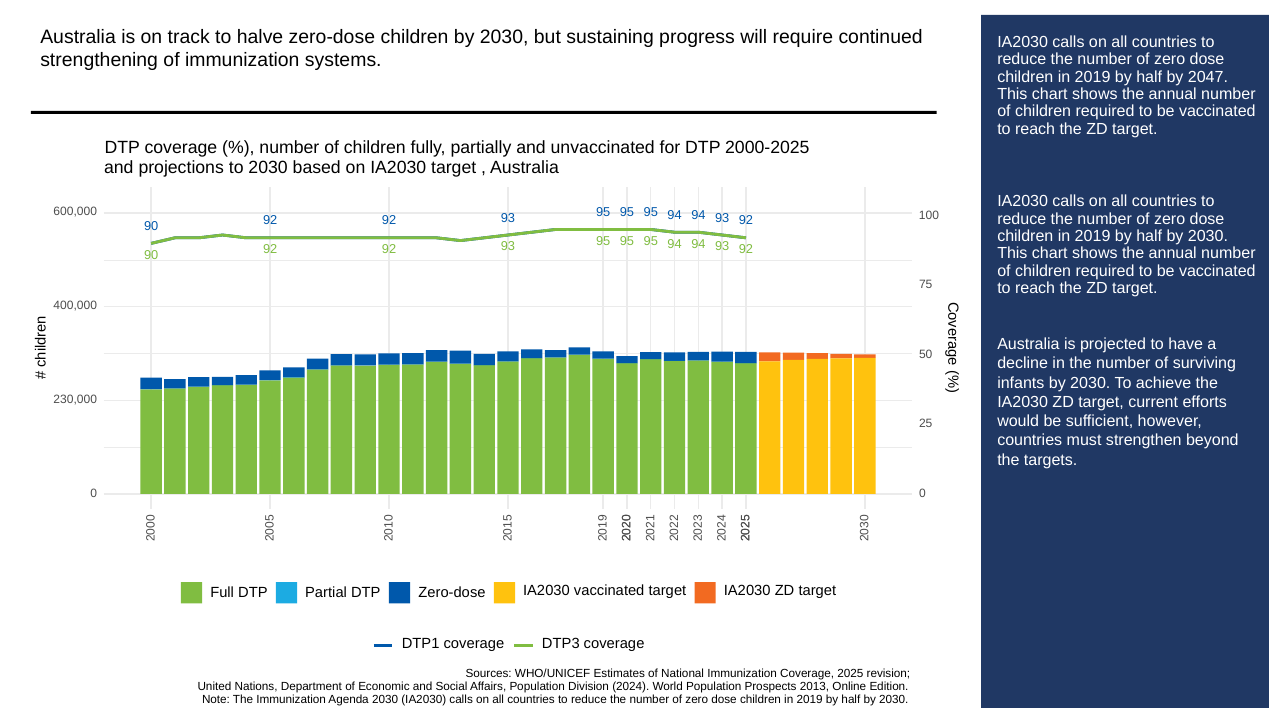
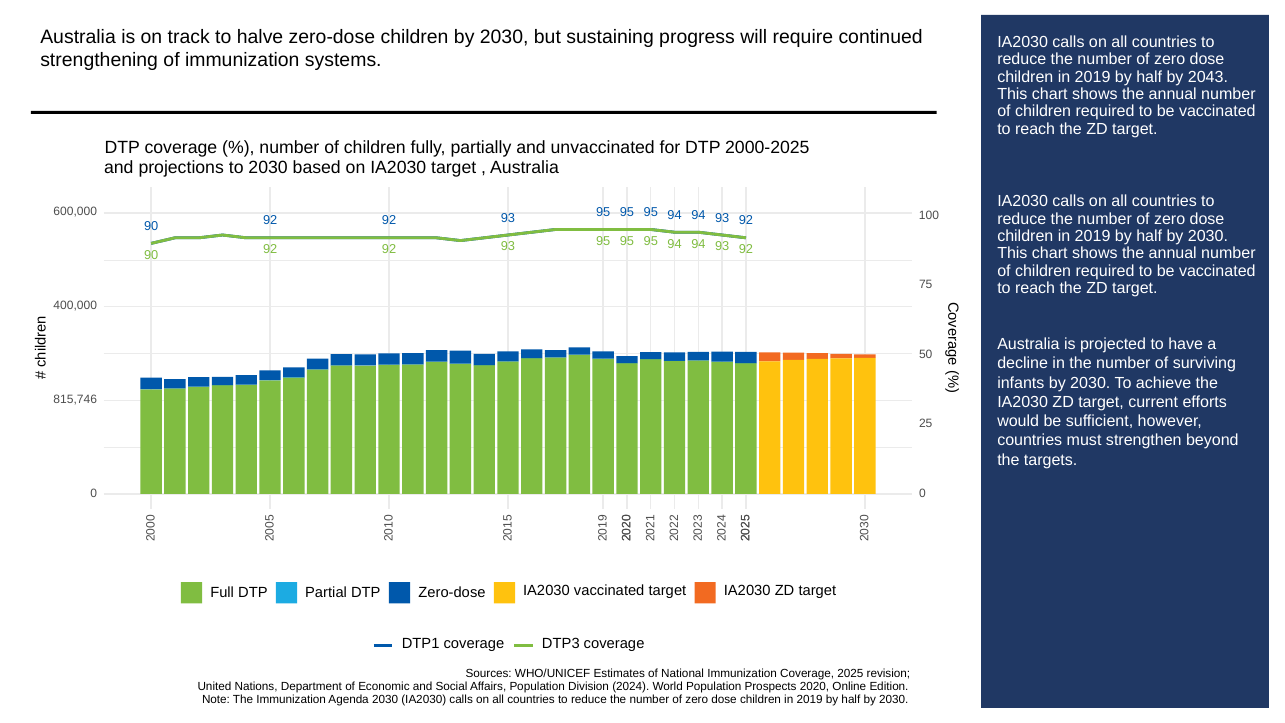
2047: 2047 -> 2043
230,000: 230,000 -> 815,746
2013: 2013 -> 2020
